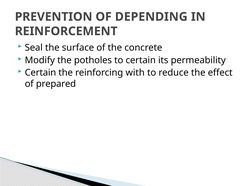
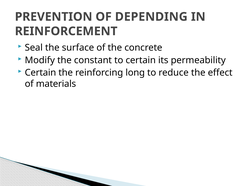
potholes: potholes -> constant
with: with -> long
prepared: prepared -> materials
